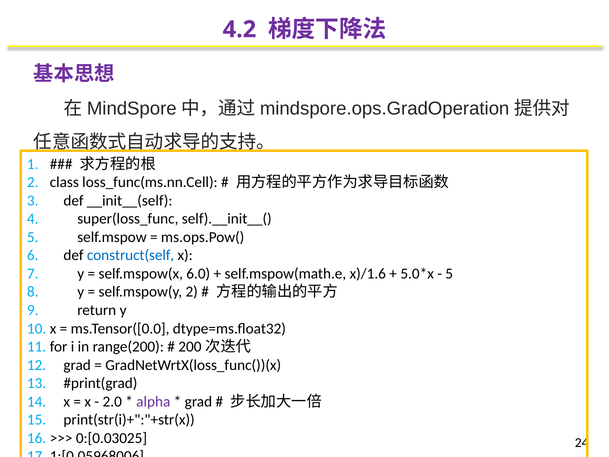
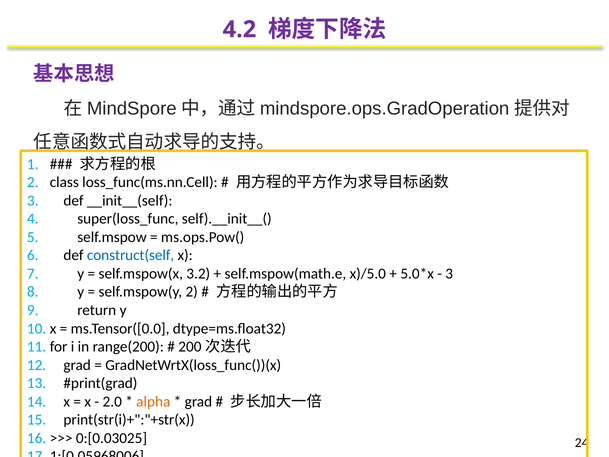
6.0: 6.0 -> 3.2
x)/1.6: x)/1.6 -> x)/5.0
5 at (449, 274): 5 -> 3
alpha colour: purple -> orange
